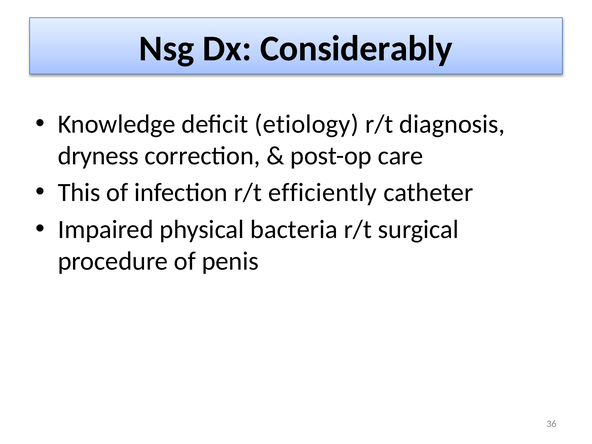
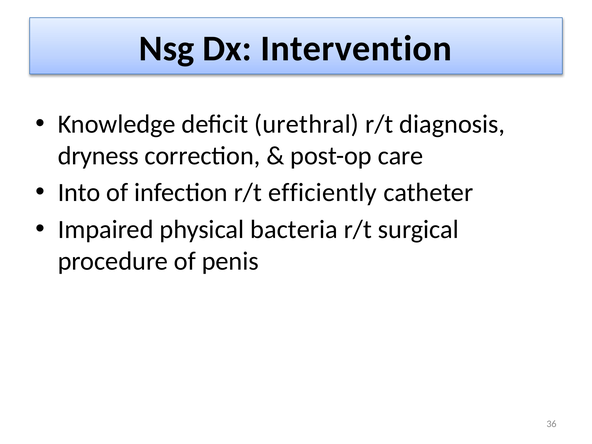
Considerably: Considerably -> Intervention
etiology: etiology -> urethral
This: This -> Into
